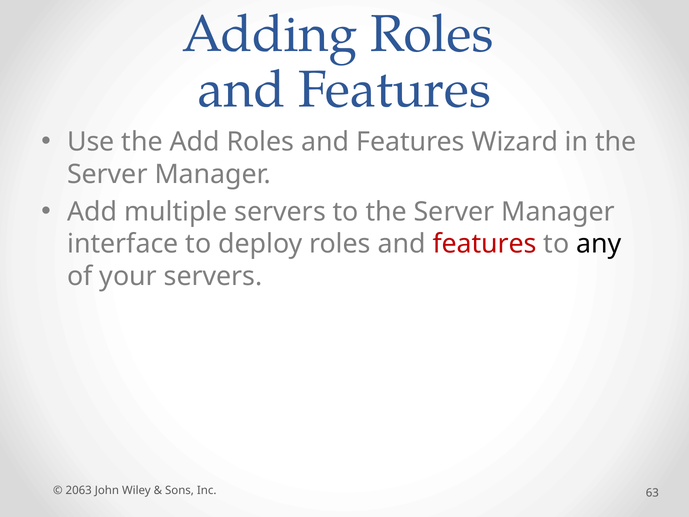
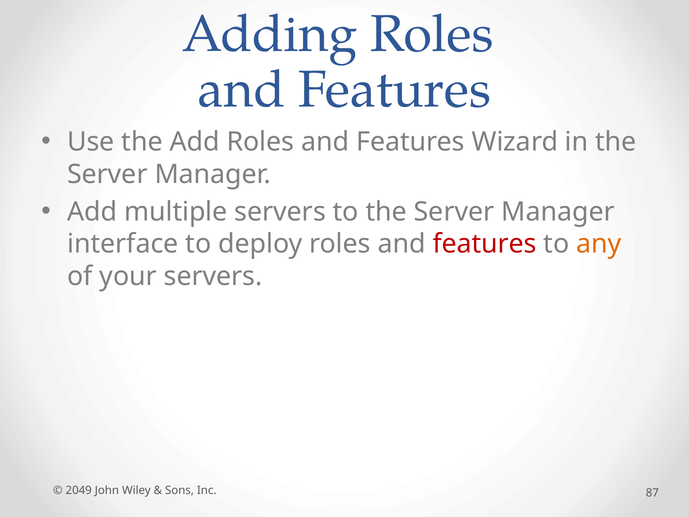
any colour: black -> orange
2063: 2063 -> 2049
63: 63 -> 87
